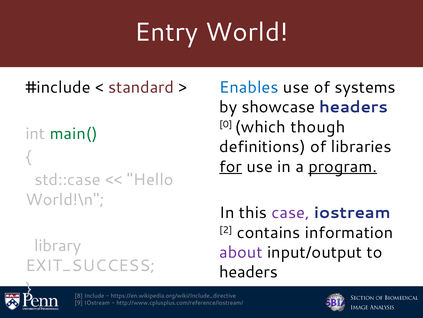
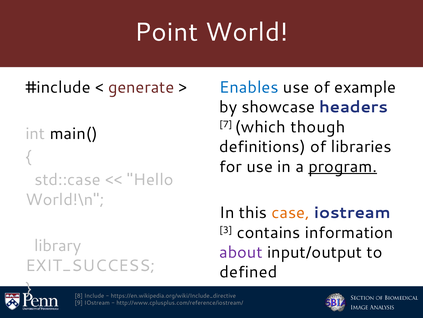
Entry: Entry -> Point
standard: standard -> generate
systems: systems -> example
0: 0 -> 7
main( colour: green -> black
for underline: present -> none
case colour: purple -> orange
2: 2 -> 3
headers at (248, 272): headers -> defined
